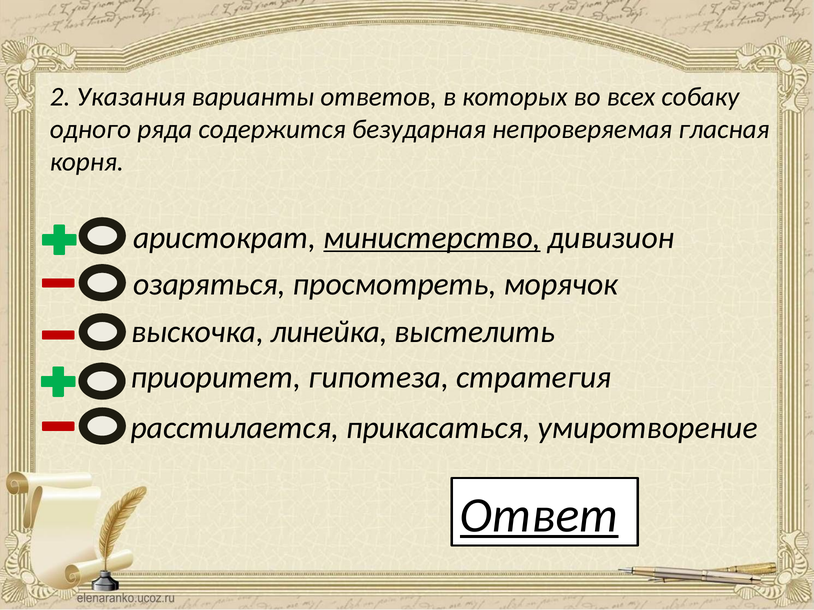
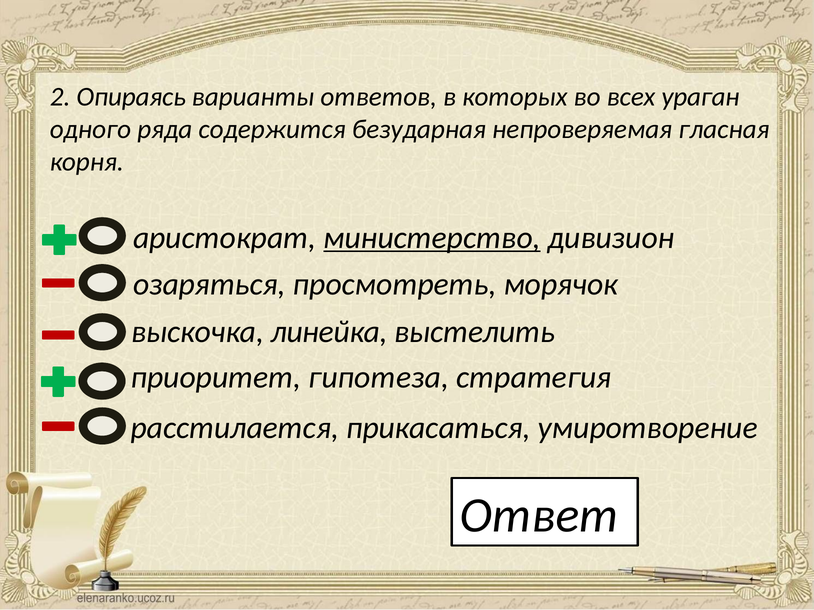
Указания: Указания -> Опираясь
собаку: собаку -> ураган
Ответ underline: present -> none
